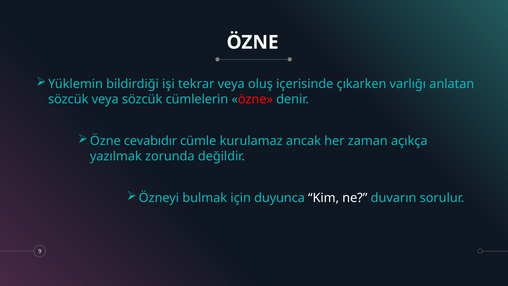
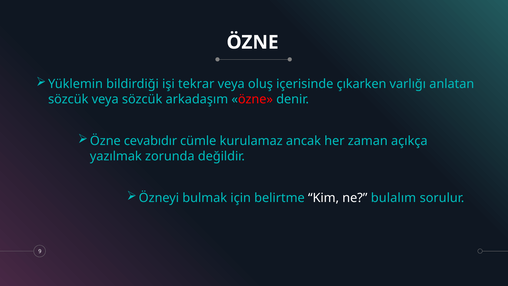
cümlelerin: cümlelerin -> arkadaşım
duyunca: duyunca -> belirtme
duvarın: duvarın -> bulalım
